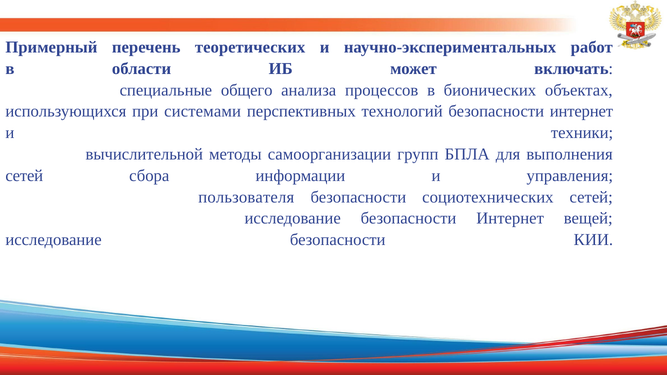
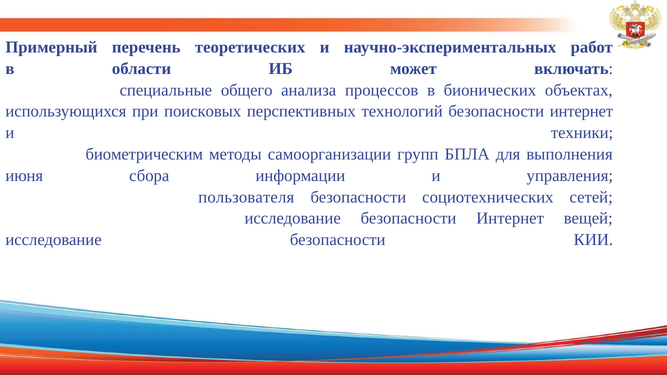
системами: системами -> поисковых
вычислительной: вычислительной -> биометрическим
сетей at (24, 176): сетей -> июня
